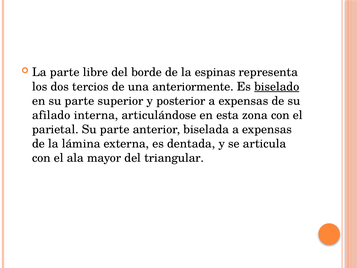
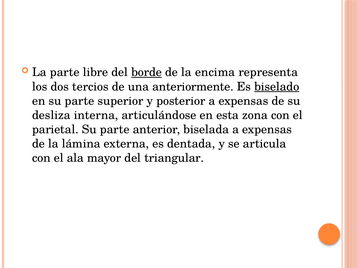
borde underline: none -> present
espinas: espinas -> encima
afilado: afilado -> desliza
